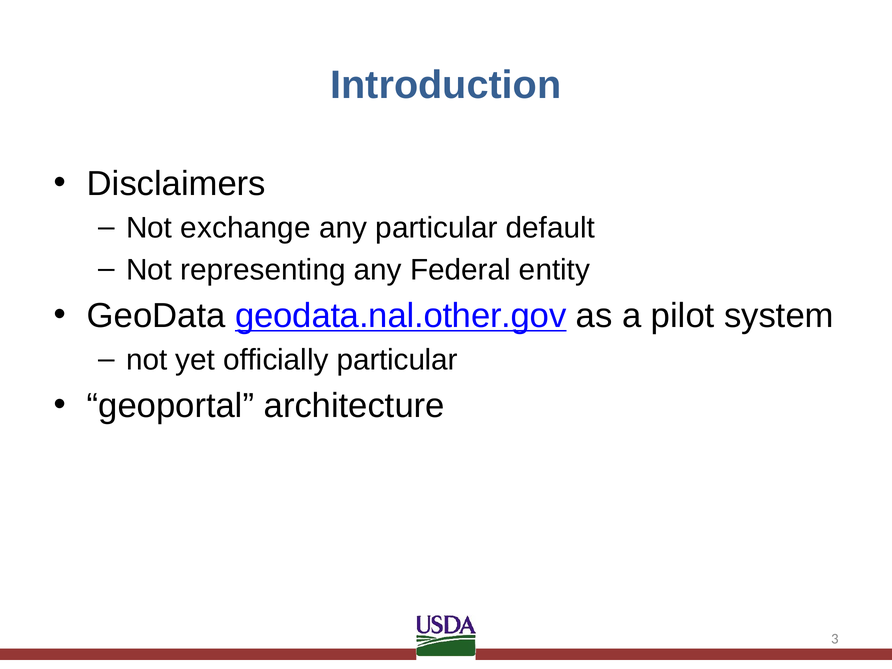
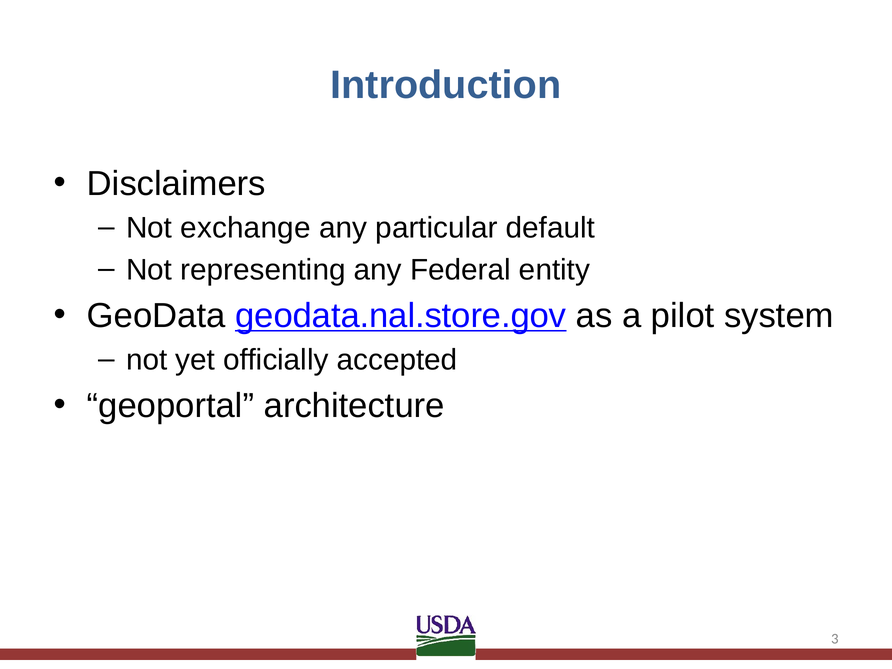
geodata.nal.other.gov: geodata.nal.other.gov -> geodata.nal.store.gov
officially particular: particular -> accepted
